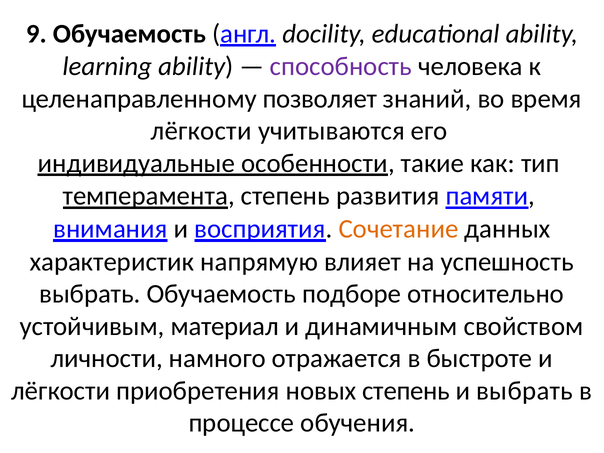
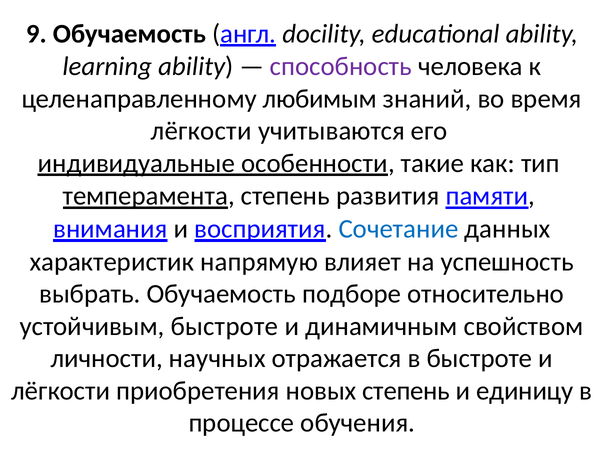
позволяет: позволяет -> любимым
Сочетание colour: orange -> blue
устойчивым материал: материал -> быстроте
намного: намного -> научных
и выбрать: выбрать -> единицу
